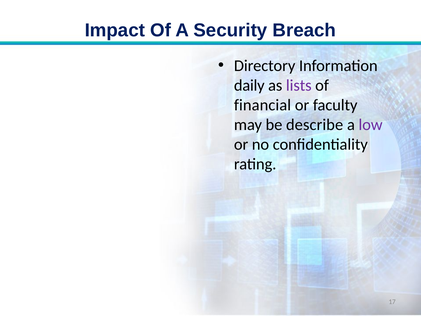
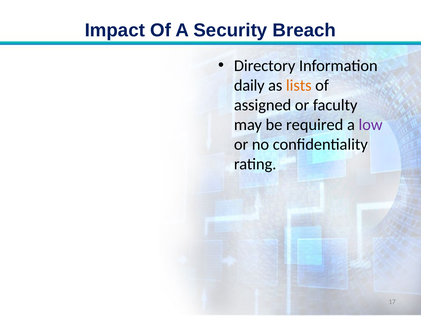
lists colour: purple -> orange
financial: financial -> assigned
describe: describe -> required
